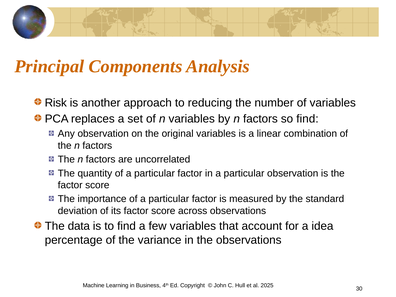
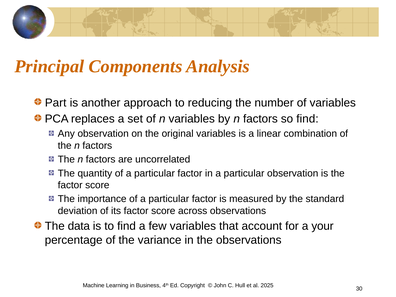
Risk: Risk -> Part
idea: idea -> your
